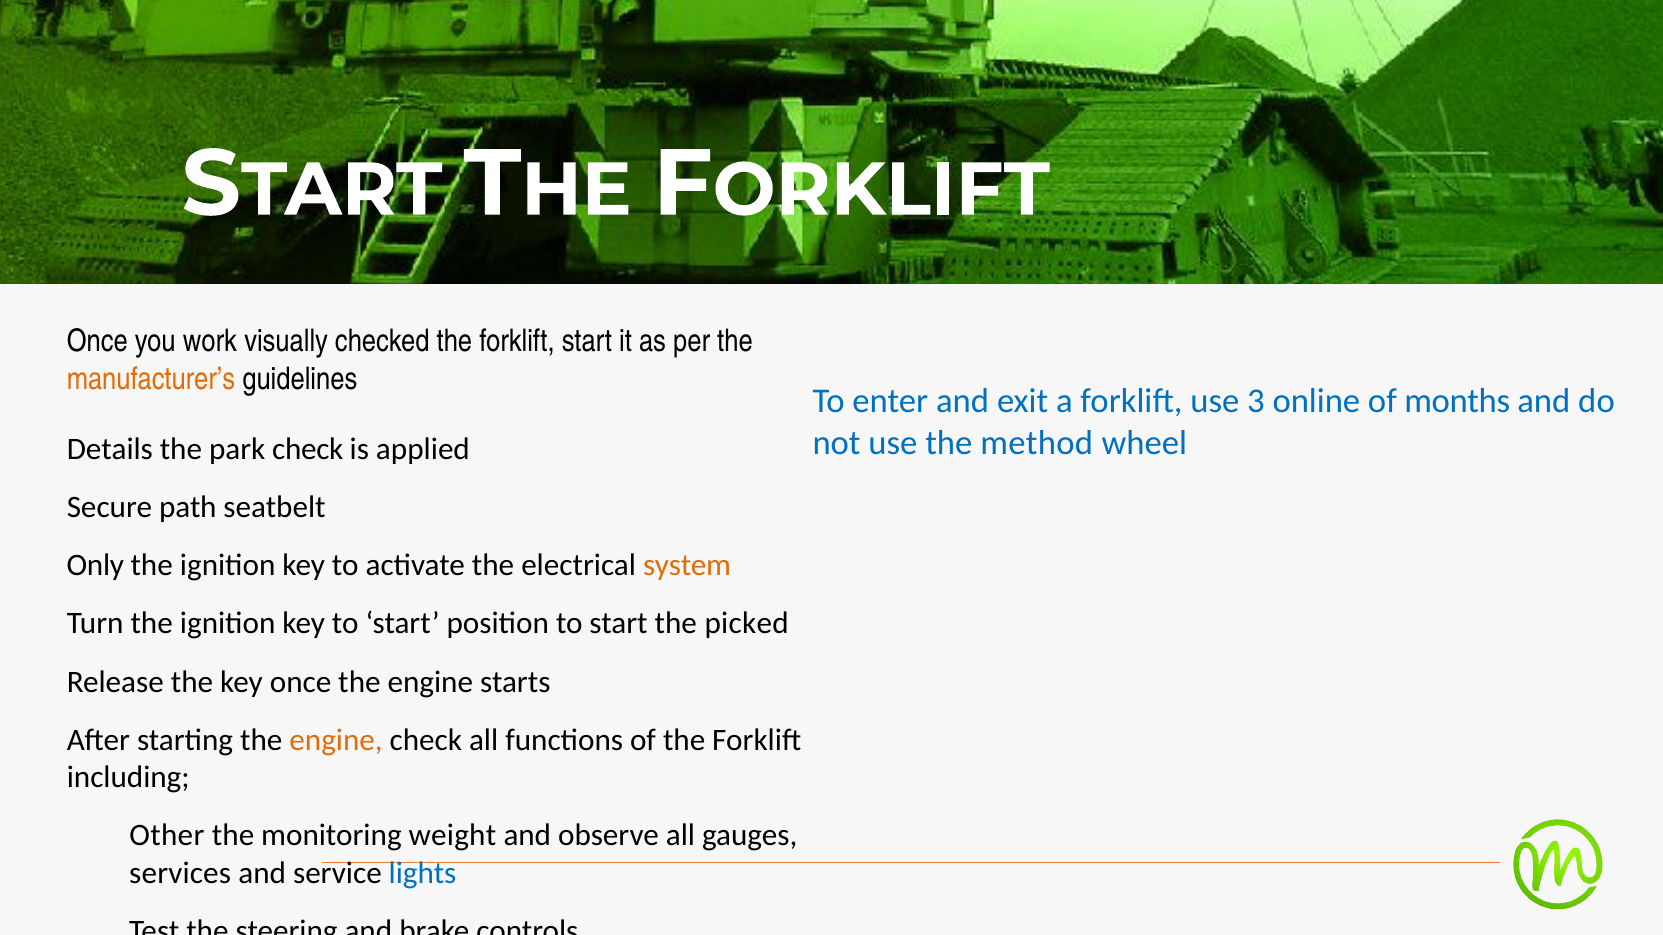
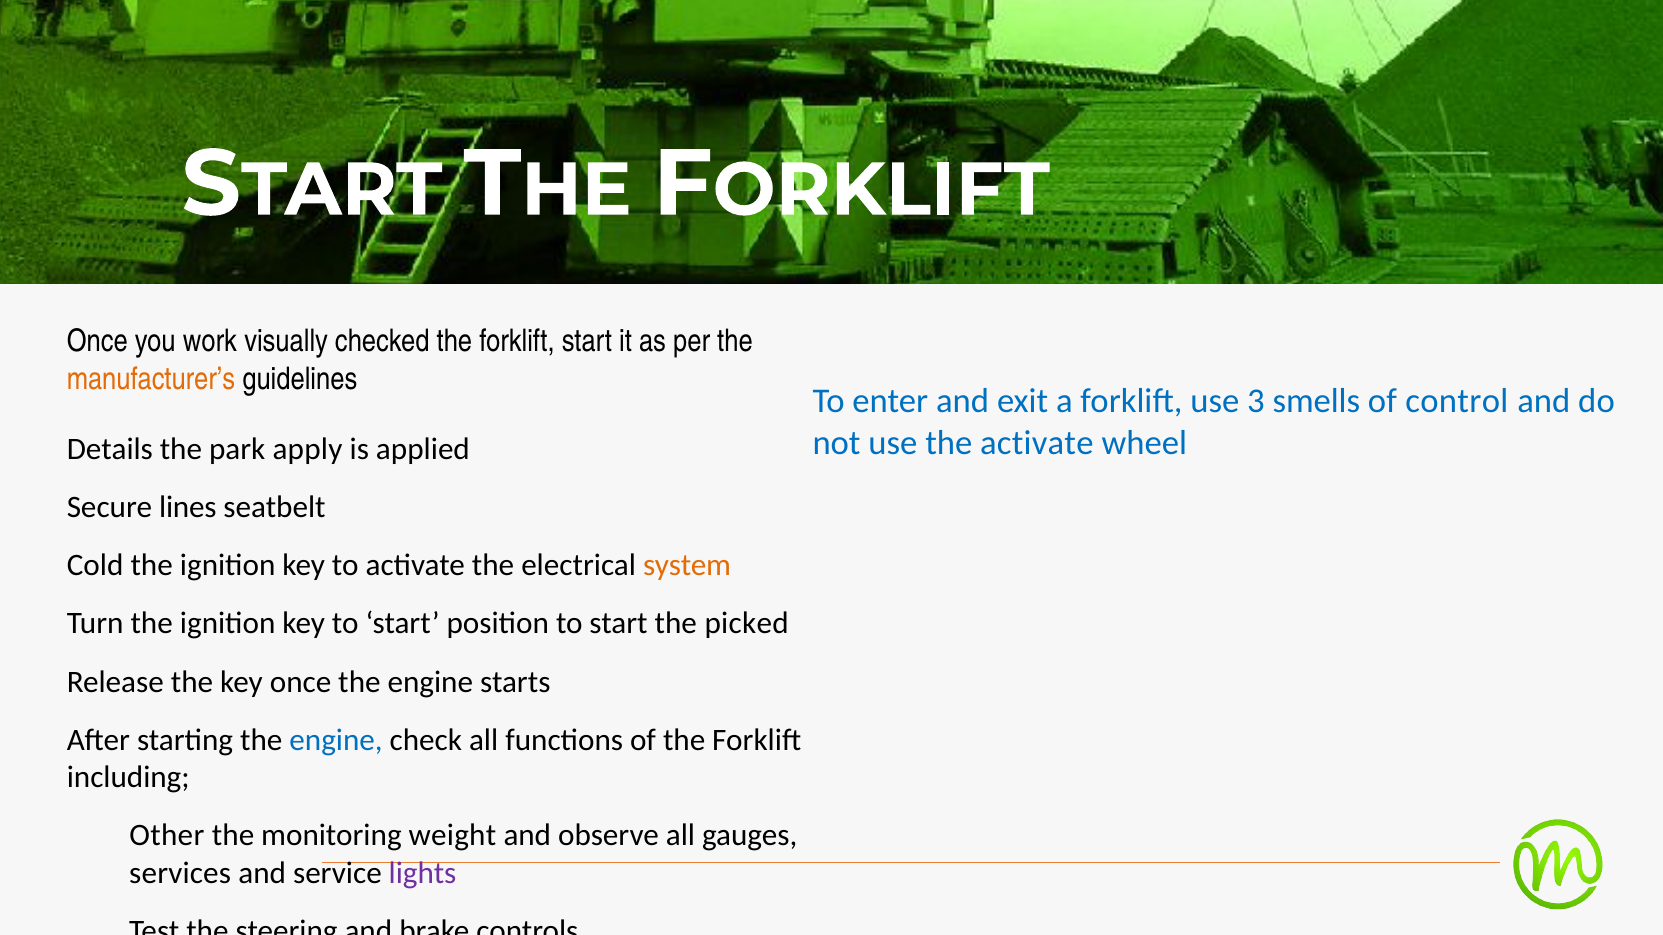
3 online: online -> smells
months: months -> control
the method: method -> activate
park check: check -> apply
path: path -> lines
Only: Only -> Cold
engine at (336, 740) colour: orange -> blue
lights colour: blue -> purple
